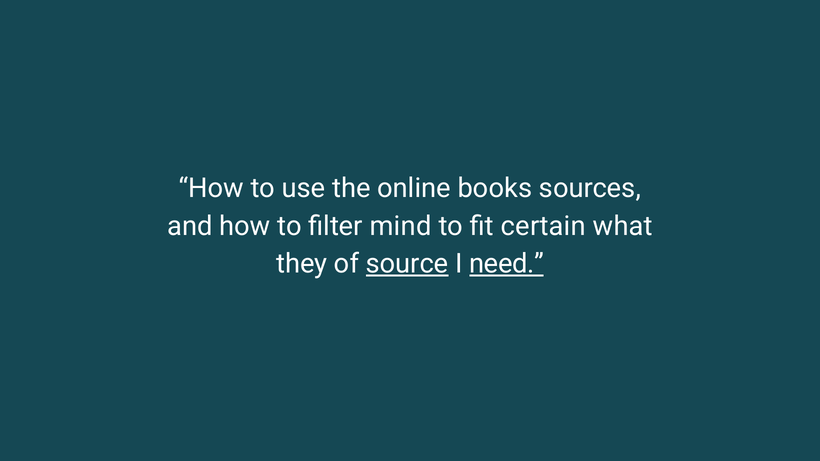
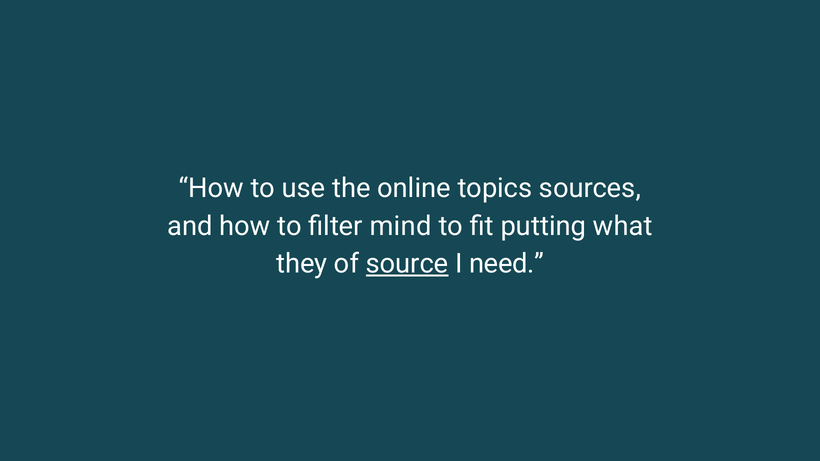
books: books -> topics
certain: certain -> putting
need underline: present -> none
